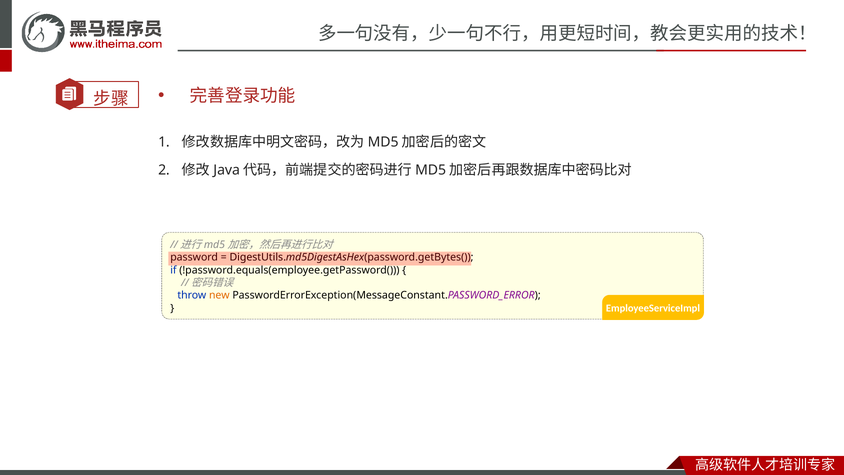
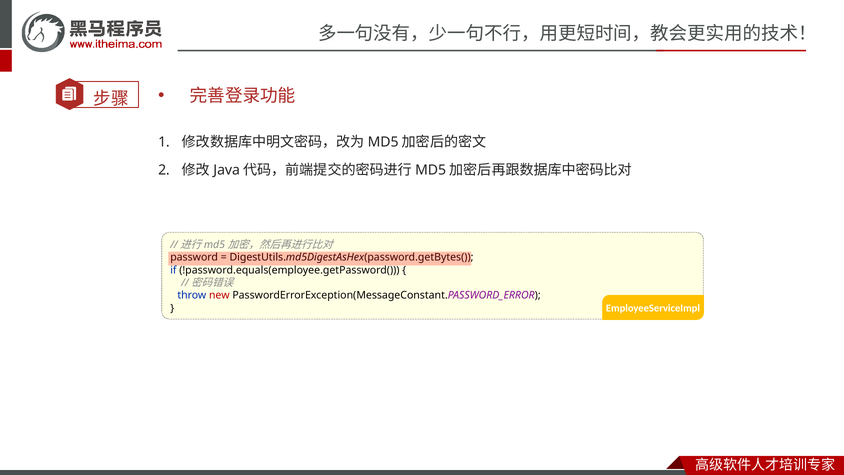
new colour: orange -> red
